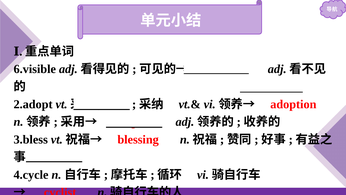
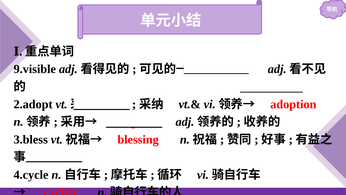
6.visible: 6.visible -> 9.visible
